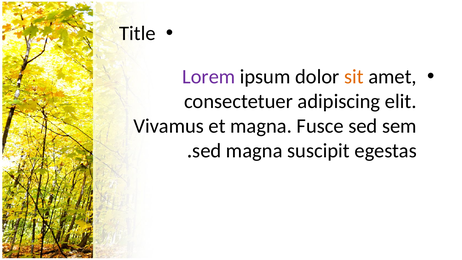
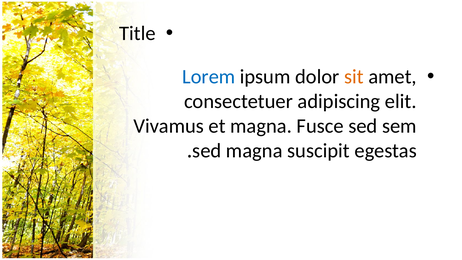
Lorem colour: purple -> blue
